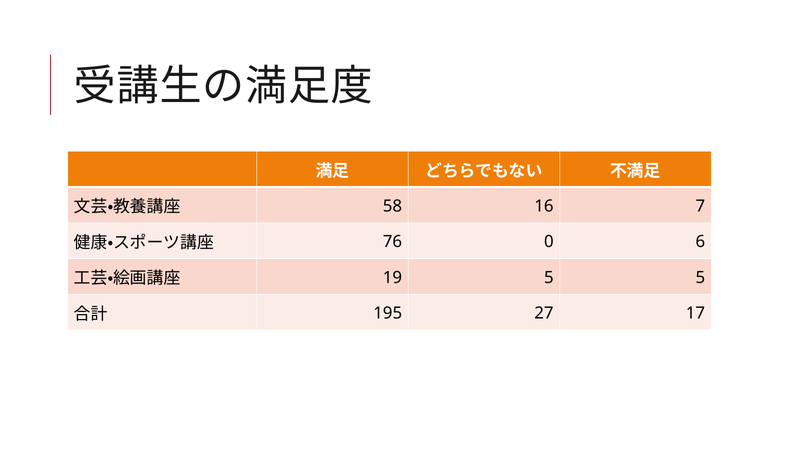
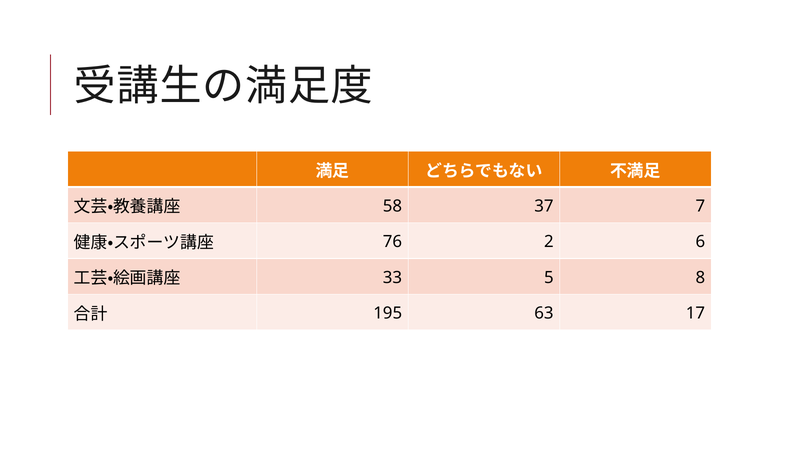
16: 16 -> 37
0: 0 -> 2
19: 19 -> 33
5 5: 5 -> 8
27: 27 -> 63
